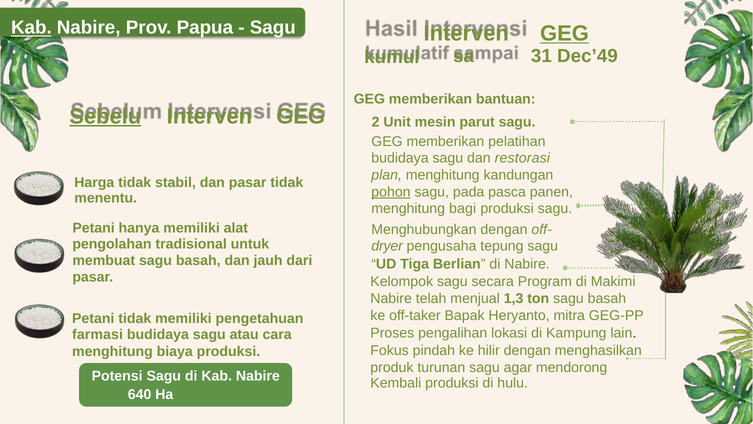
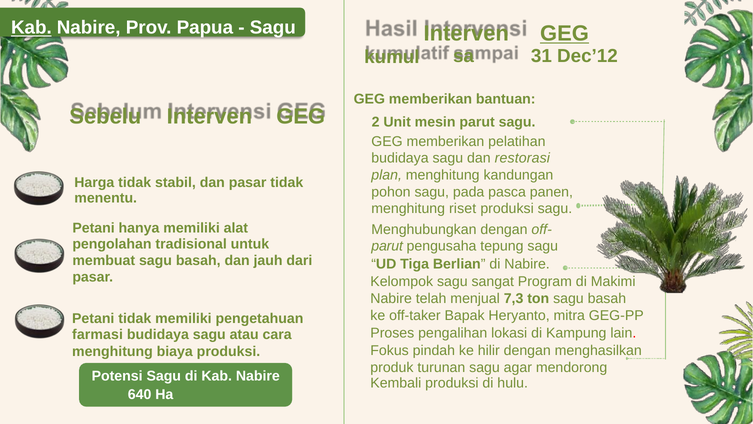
Dec’49: Dec’49 -> Dec’12
Sebelu underline: present -> none
pohon underline: present -> none
bagi: bagi -> riset
dryer at (387, 246): dryer -> parut
secara: secara -> sangat
1,3: 1,3 -> 7,3
